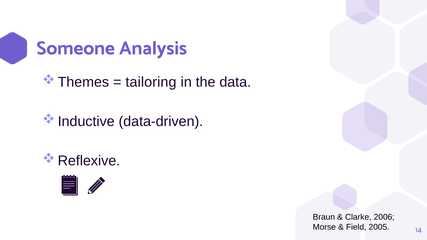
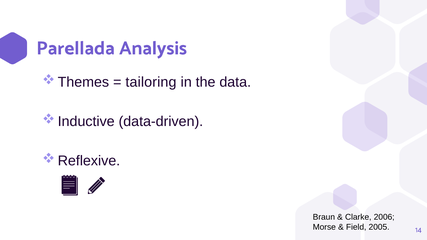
Someone: Someone -> Parellada
